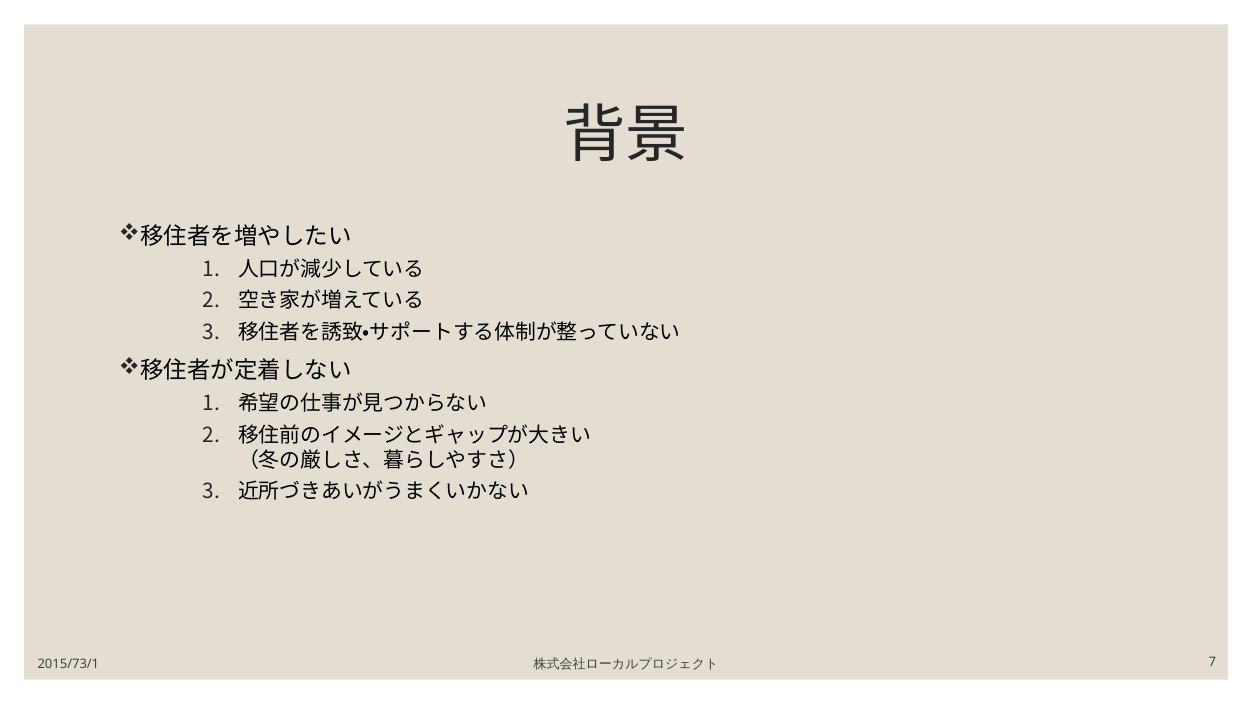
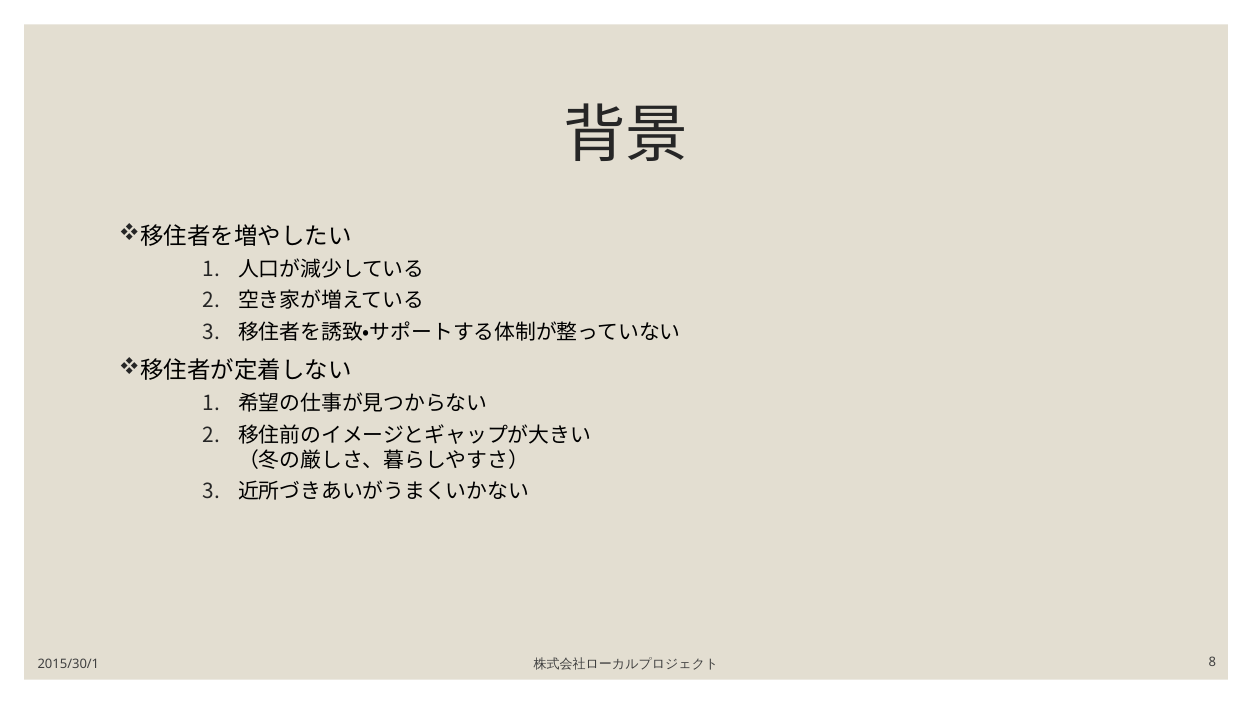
7: 7 -> 8
2015/73/1: 2015/73/1 -> 2015/30/1
